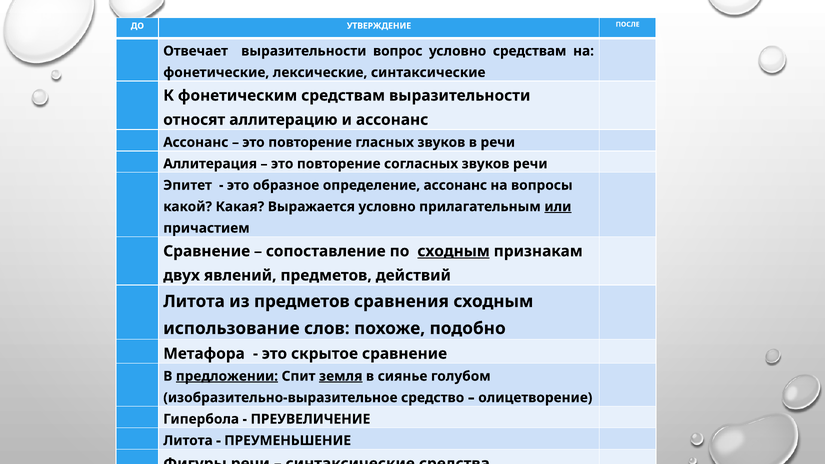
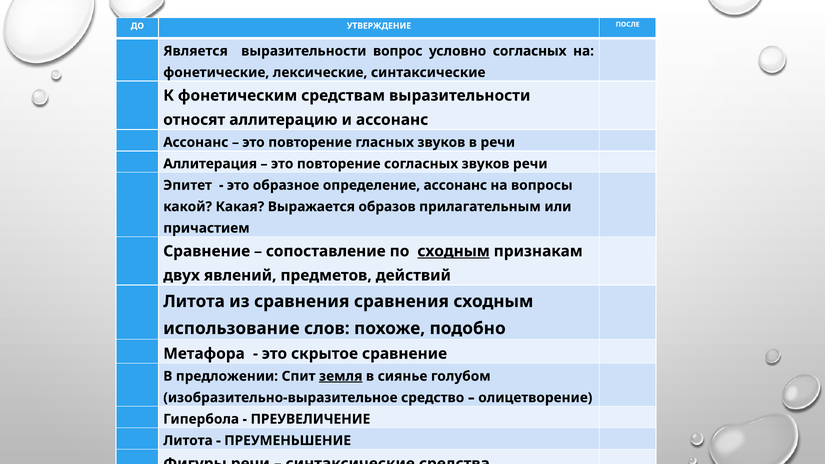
Отвечает: Отвечает -> Является
условно средствам: средствам -> согласных
Выражается условно: условно -> образов
или underline: present -> none
из предметов: предметов -> сравнения
предложении underline: present -> none
